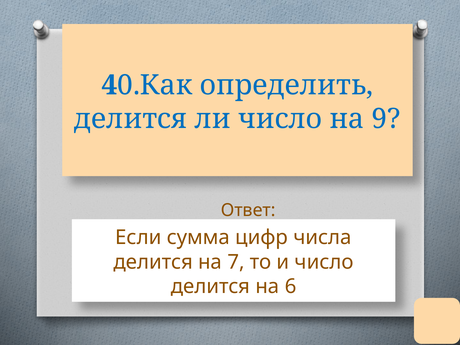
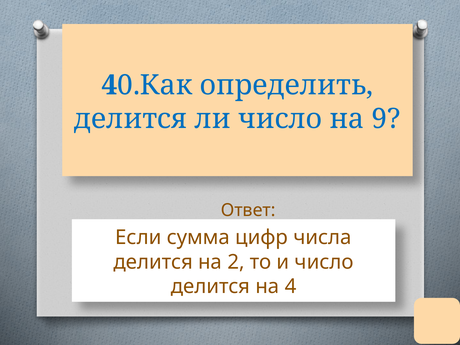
7: 7 -> 2
6: 6 -> 4
